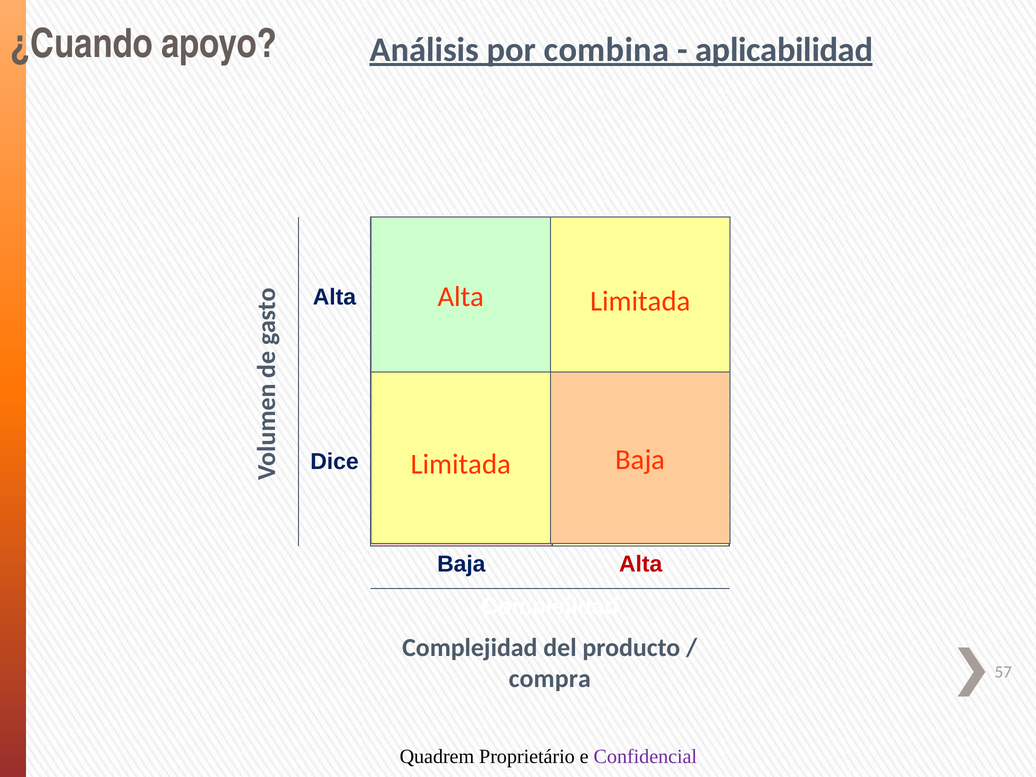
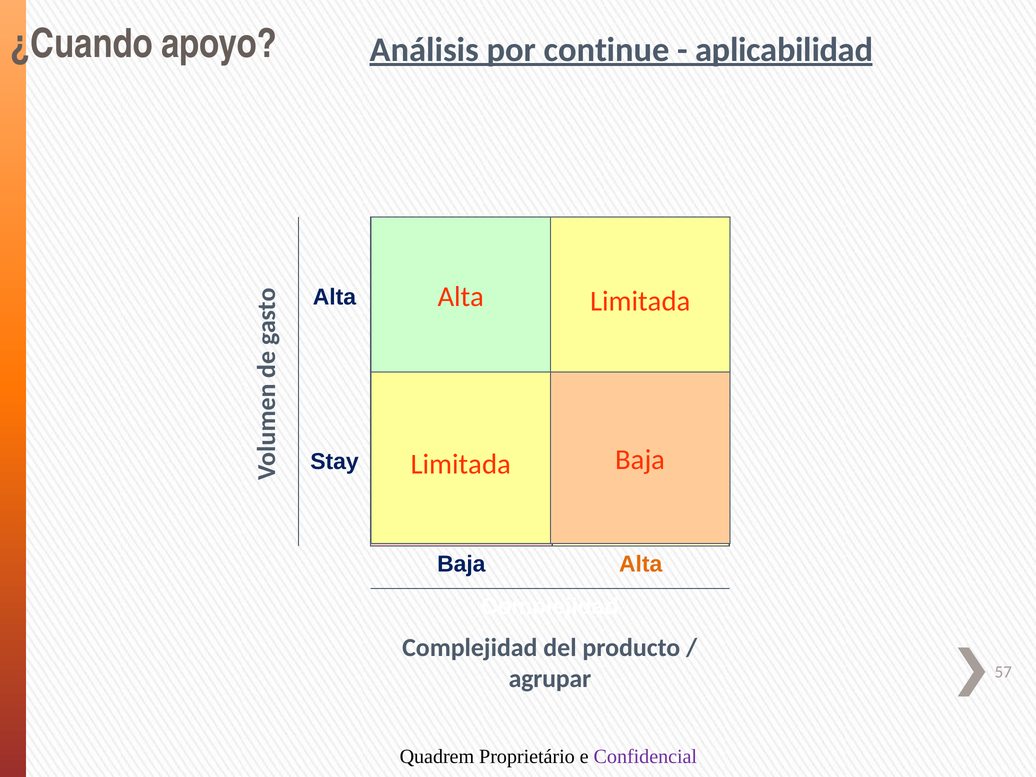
combina: combina -> continue
Dice: Dice -> Stay
Alta at (641, 564) colour: red -> orange
compra: compra -> agrupar
